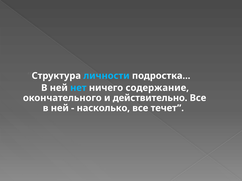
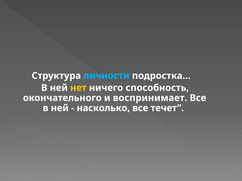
нет colour: light blue -> yellow
содержание: содержание -> способность
действительно: действительно -> воспринимает
